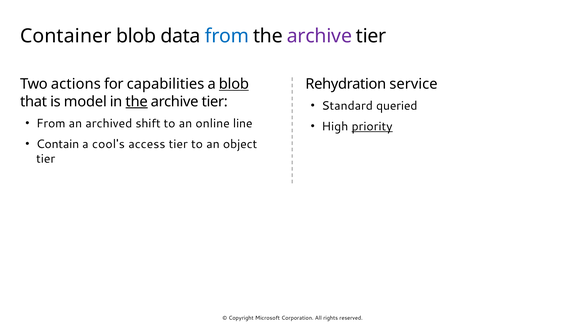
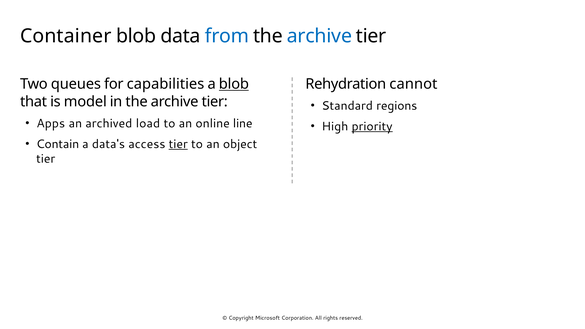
archive at (319, 36) colour: purple -> blue
actions: actions -> queues
service: service -> cannot
the at (137, 102) underline: present -> none
queried: queried -> regions
From at (51, 124): From -> Apps
shift: shift -> load
cool's: cool's -> data's
tier at (178, 144) underline: none -> present
